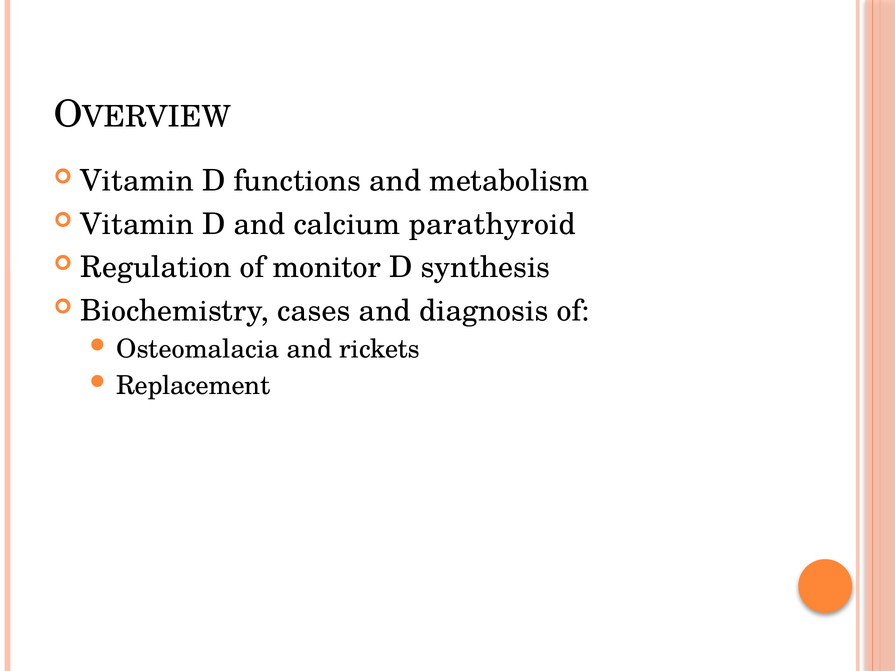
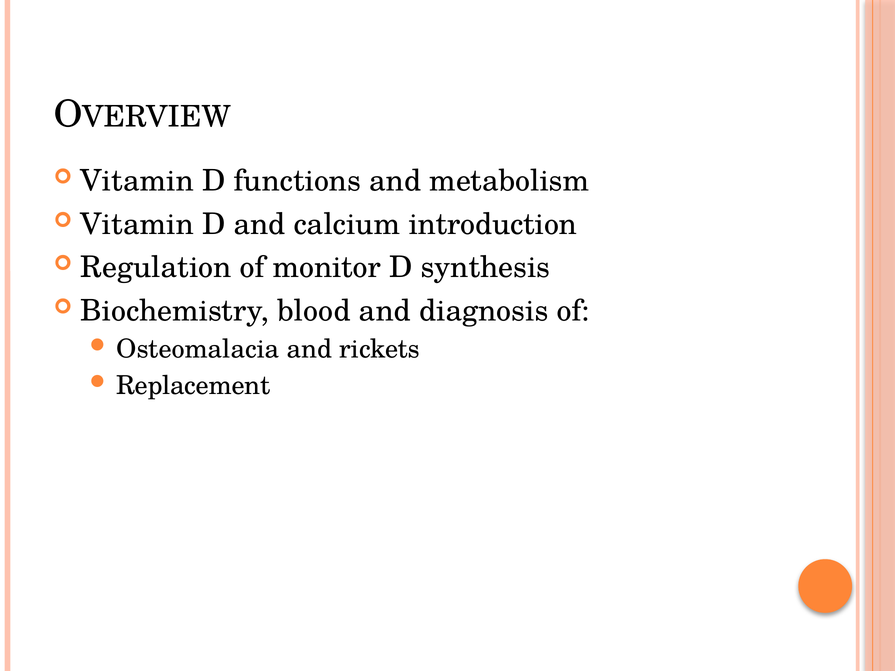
parathyroid: parathyroid -> introduction
cases: cases -> blood
